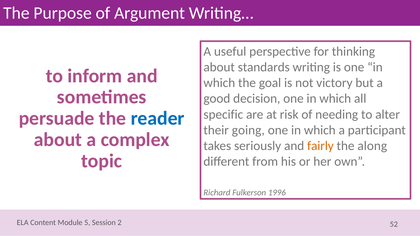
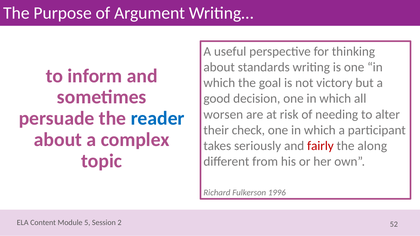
specific: specific -> worsen
going: going -> check
fairly colour: orange -> red
